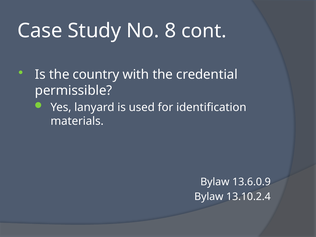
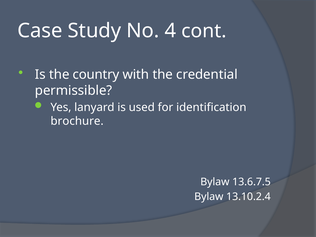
8: 8 -> 4
materials: materials -> brochure
13.6.0.9: 13.6.0.9 -> 13.6.7.5
